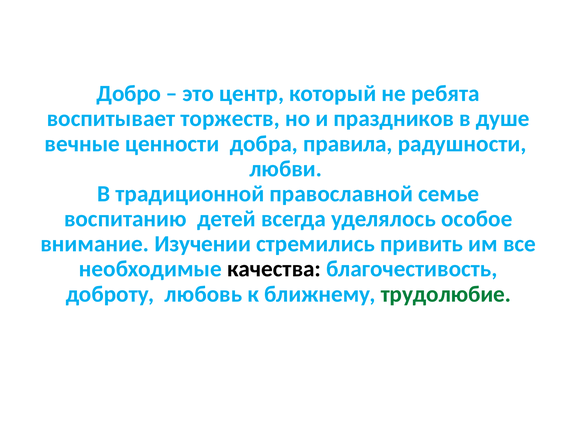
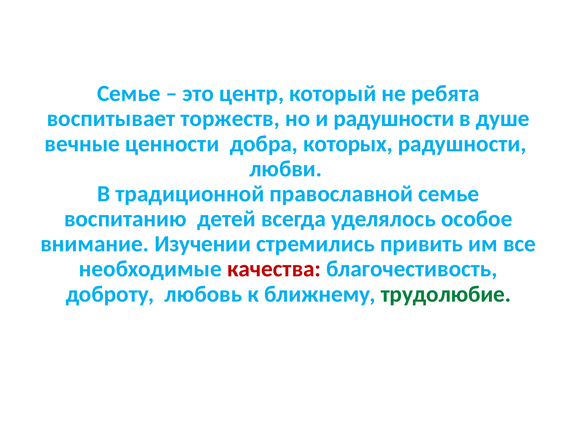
Добро at (129, 94): Добро -> Семье
и праздников: праздников -> радушности
правила: правила -> которых
качества colour: black -> red
